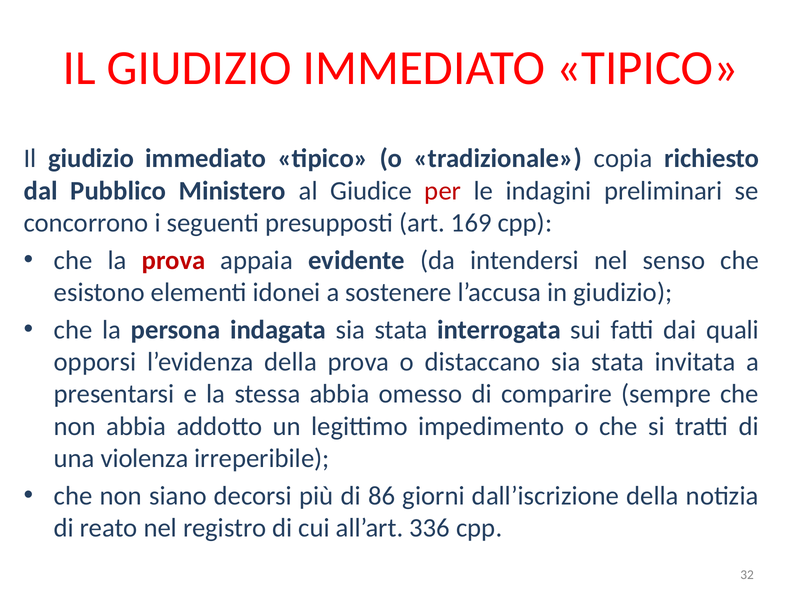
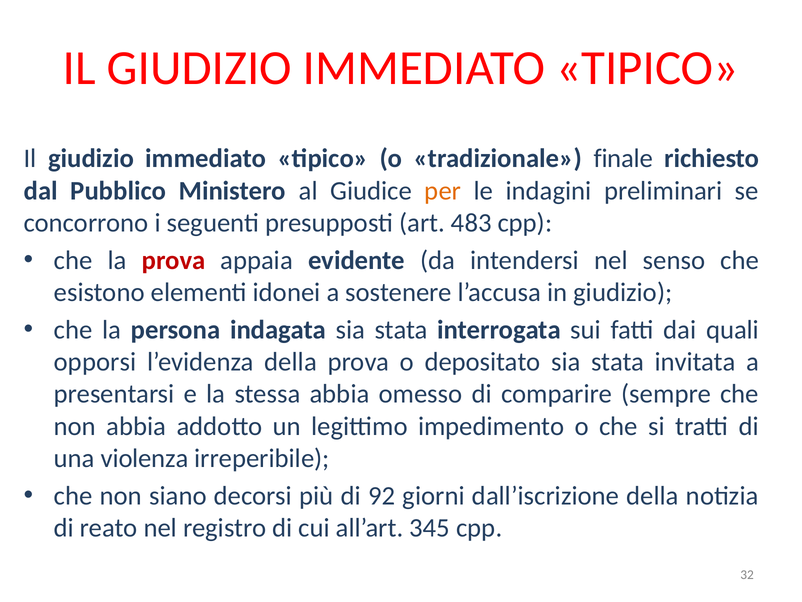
copia: copia -> finale
per colour: red -> orange
169: 169 -> 483
distaccano: distaccano -> depositato
86: 86 -> 92
336: 336 -> 345
